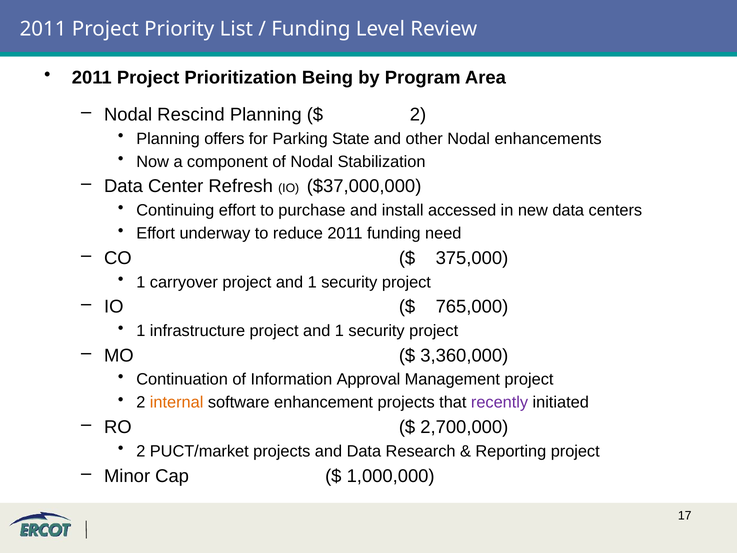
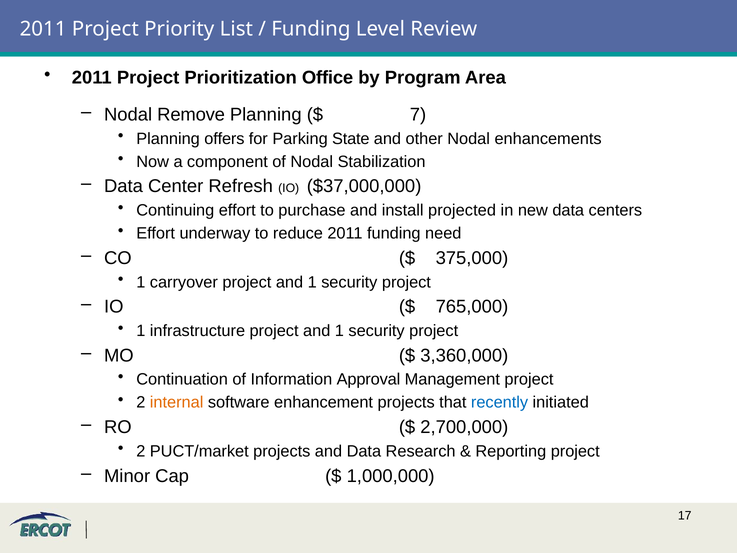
Being: Being -> Office
Rescind: Rescind -> Remove
2 at (418, 115): 2 -> 7
accessed: accessed -> projected
recently colour: purple -> blue
